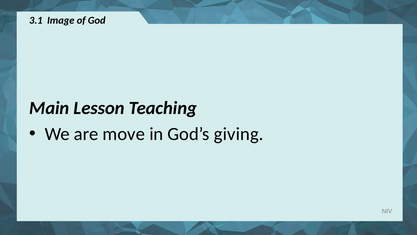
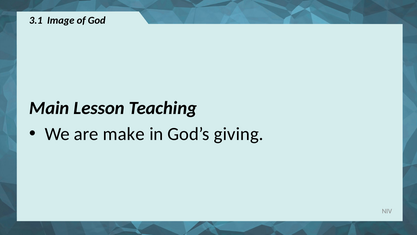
move: move -> make
